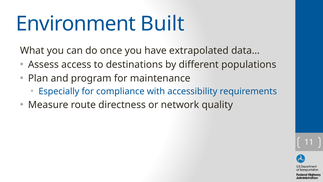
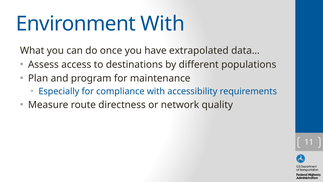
Environment Built: Built -> With
